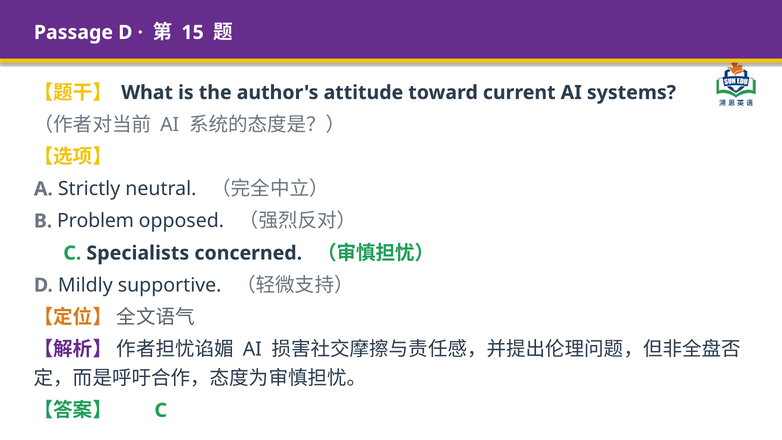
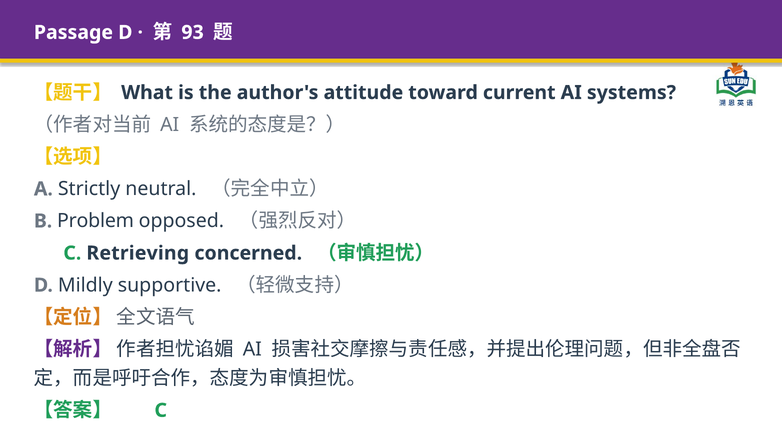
15: 15 -> 93
Specialists: Specialists -> Retrieving
